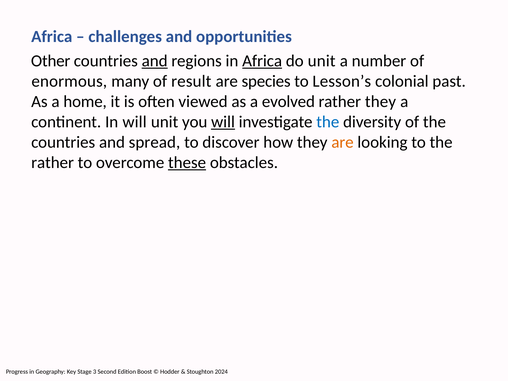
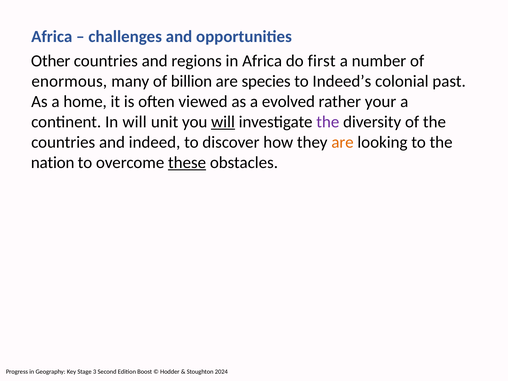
and at (155, 61) underline: present -> none
Africa at (262, 61) underline: present -> none
do unit: unit -> first
result: result -> billion
Lesson’s: Lesson’s -> Indeed’s
rather they: they -> your
the at (328, 122) colour: blue -> purple
spread: spread -> indeed
rather at (53, 163): rather -> nation
